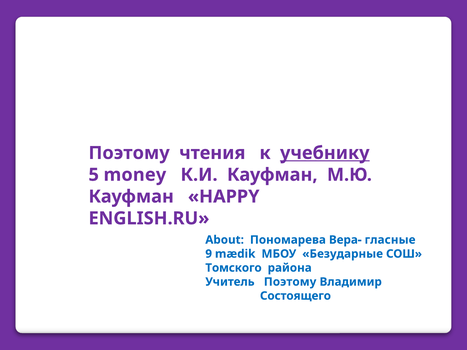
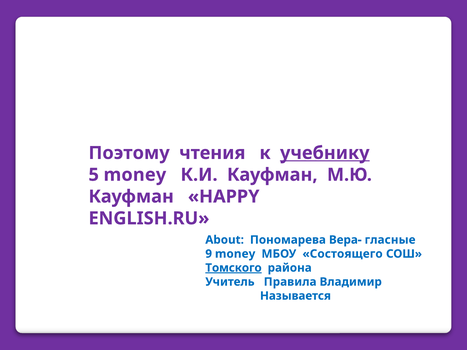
9 mædik: mædik -> money
Безударные: Безударные -> Состоящего
Томского underline: none -> present
Учитель Поэтому: Поэтому -> Правила
Состоящего: Состоящего -> Называется
